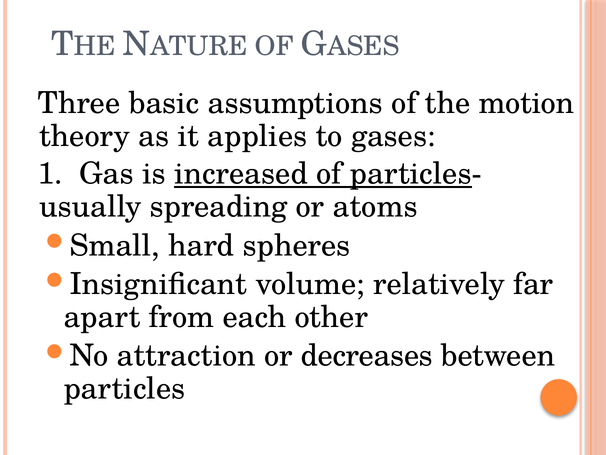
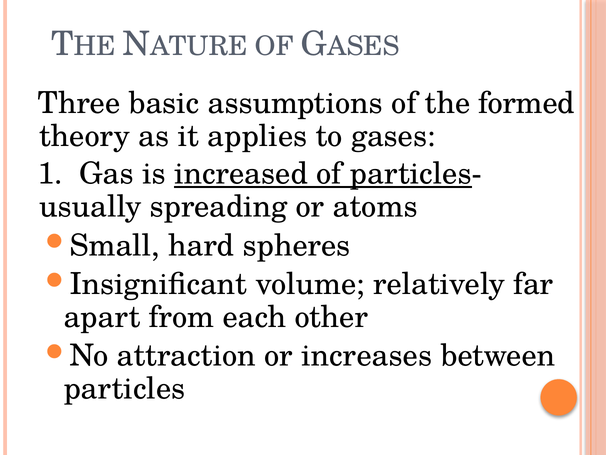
motion: motion -> formed
decreases: decreases -> increases
